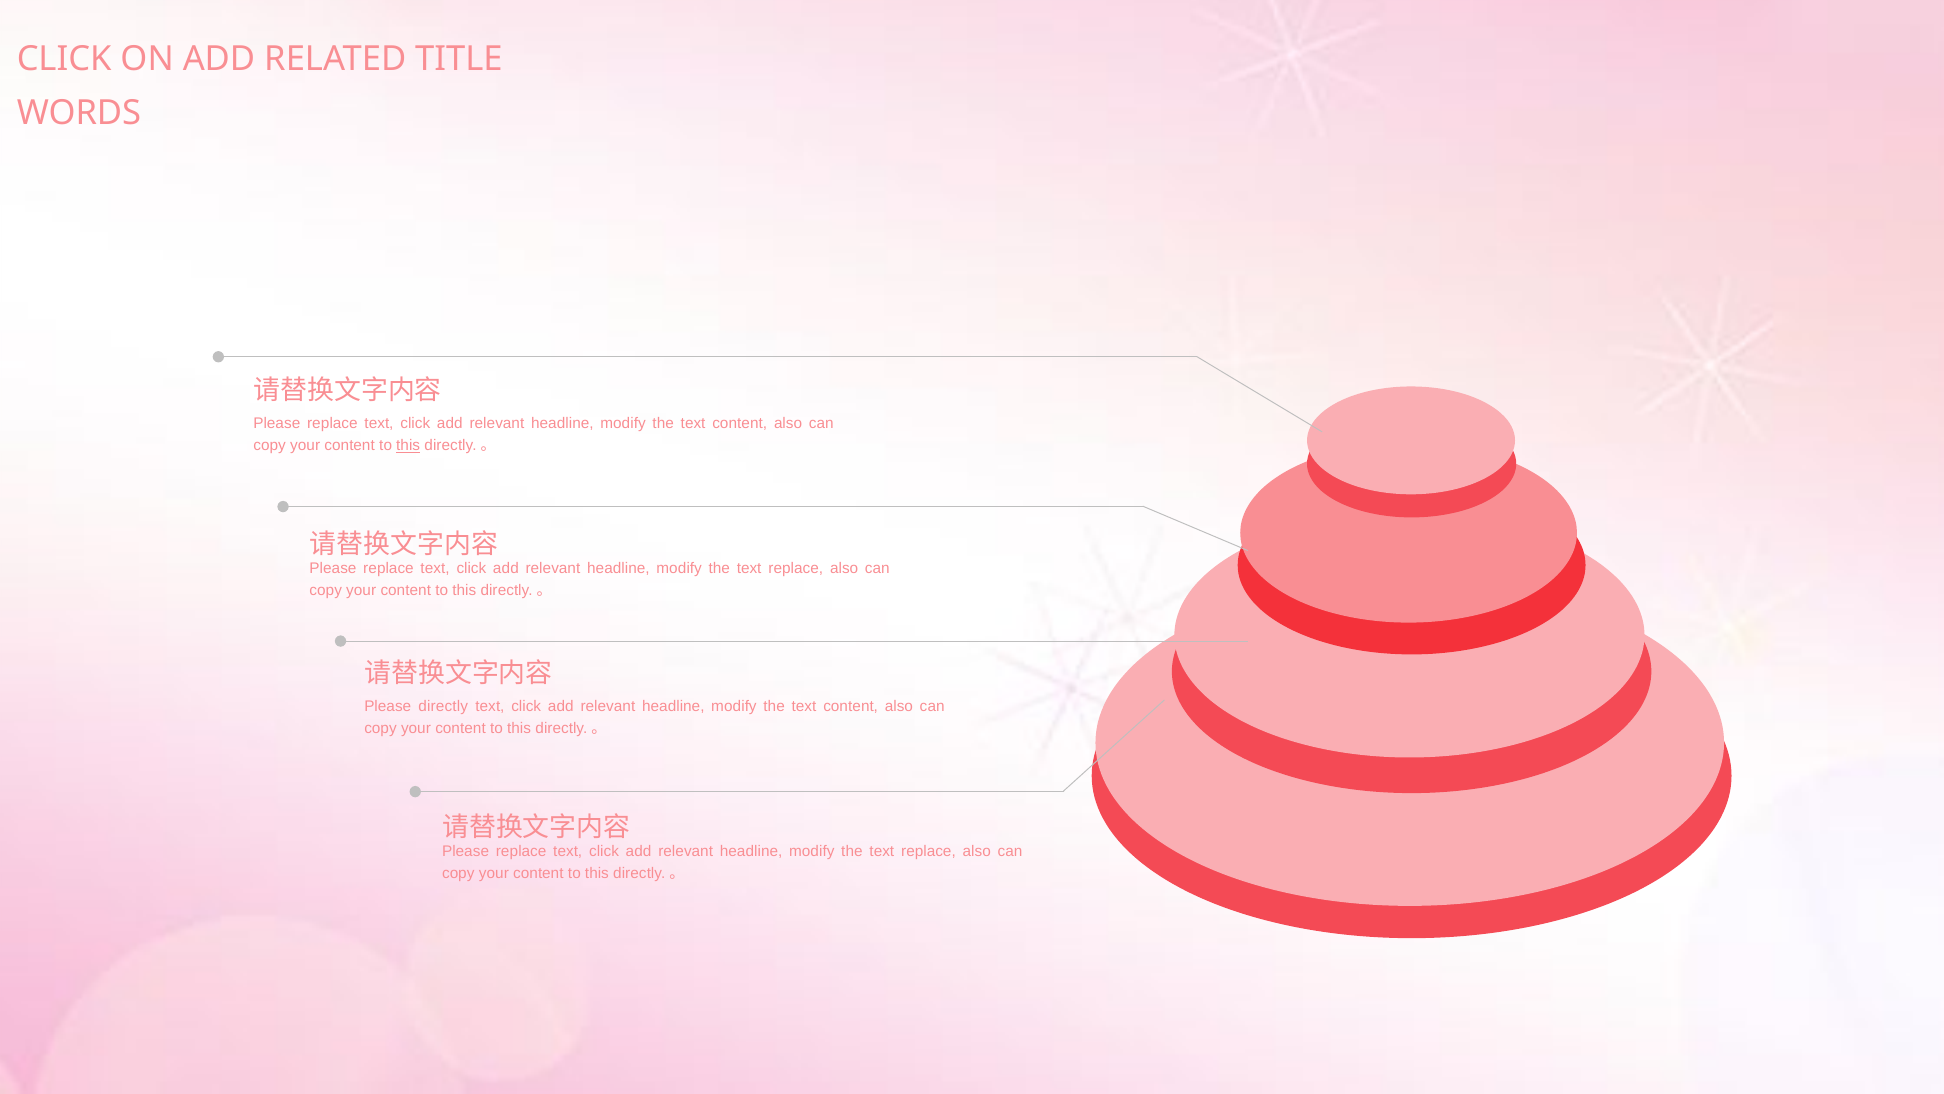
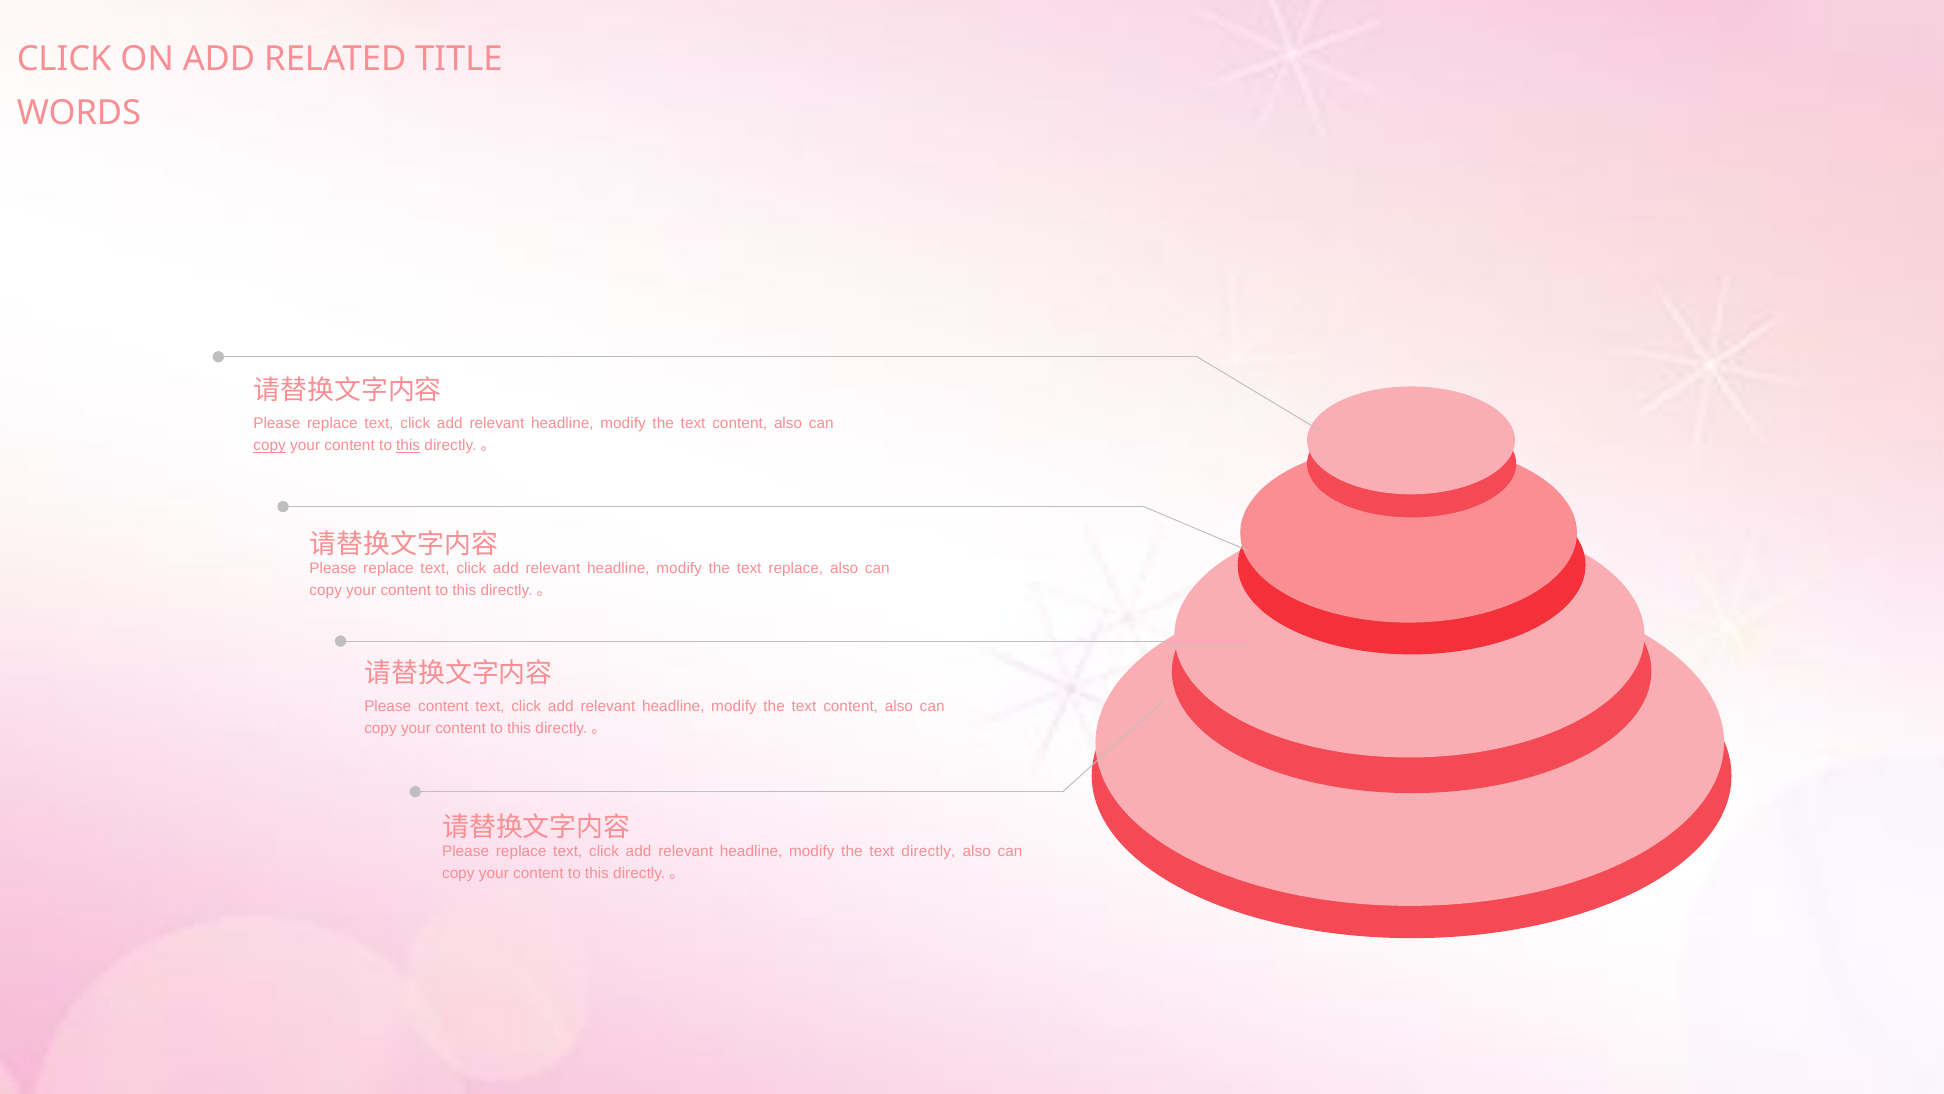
copy at (270, 445) underline: none -> present
Please directly: directly -> content
replace at (928, 851): replace -> directly
